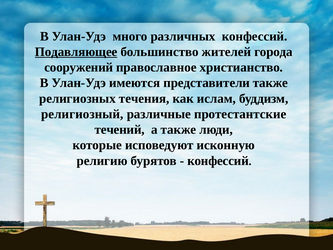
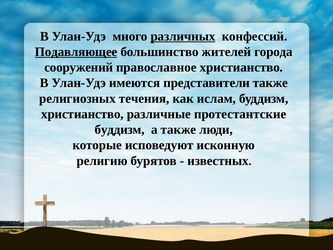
различных underline: none -> present
религиозный at (82, 114): религиозный -> христианство
течений at (120, 130): течений -> буддизм
конфессий at (218, 161): конфессий -> известных
